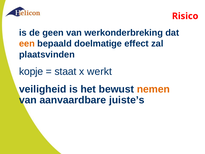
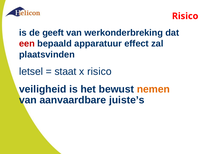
geen: geen -> geeft
een colour: orange -> red
doelmatige: doelmatige -> apparatuur
kopje: kopje -> letsel
x werkt: werkt -> risico
